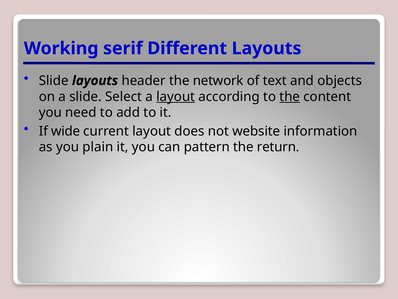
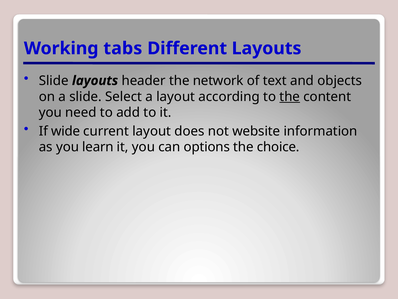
serif: serif -> tabs
layout at (176, 96) underline: present -> none
plain: plain -> learn
pattern: pattern -> options
return: return -> choice
